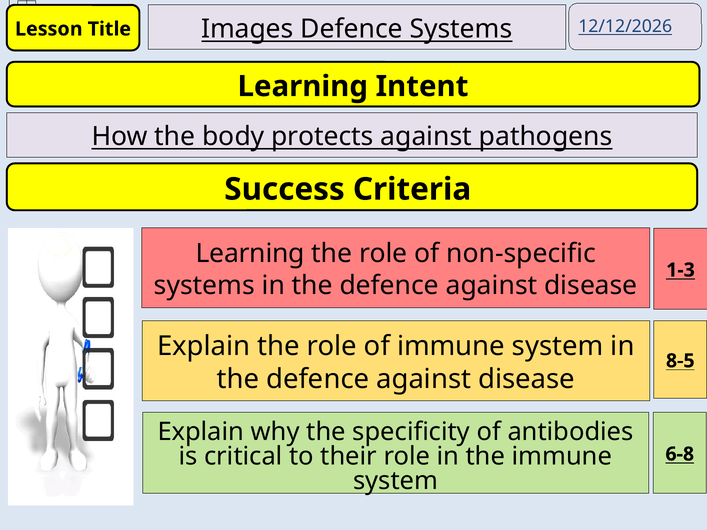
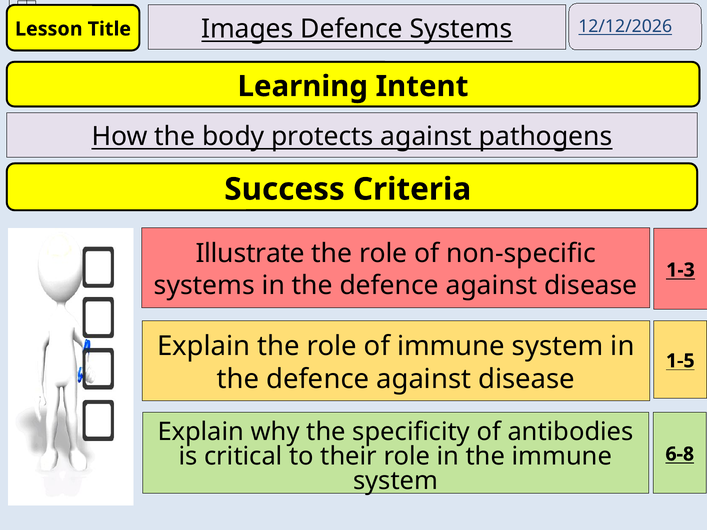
Learning at (250, 254): Learning -> Illustrate
8-5: 8-5 -> 1-5
